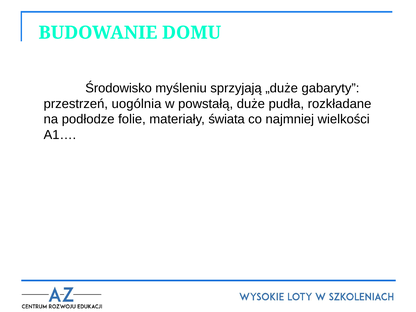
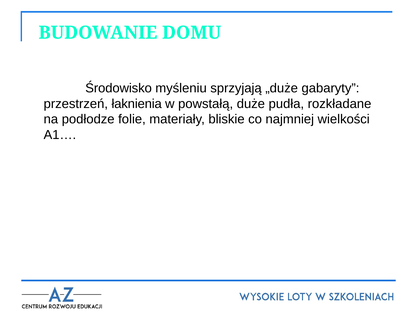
uogólnia: uogólnia -> łaknienia
świata: świata -> bliskie
